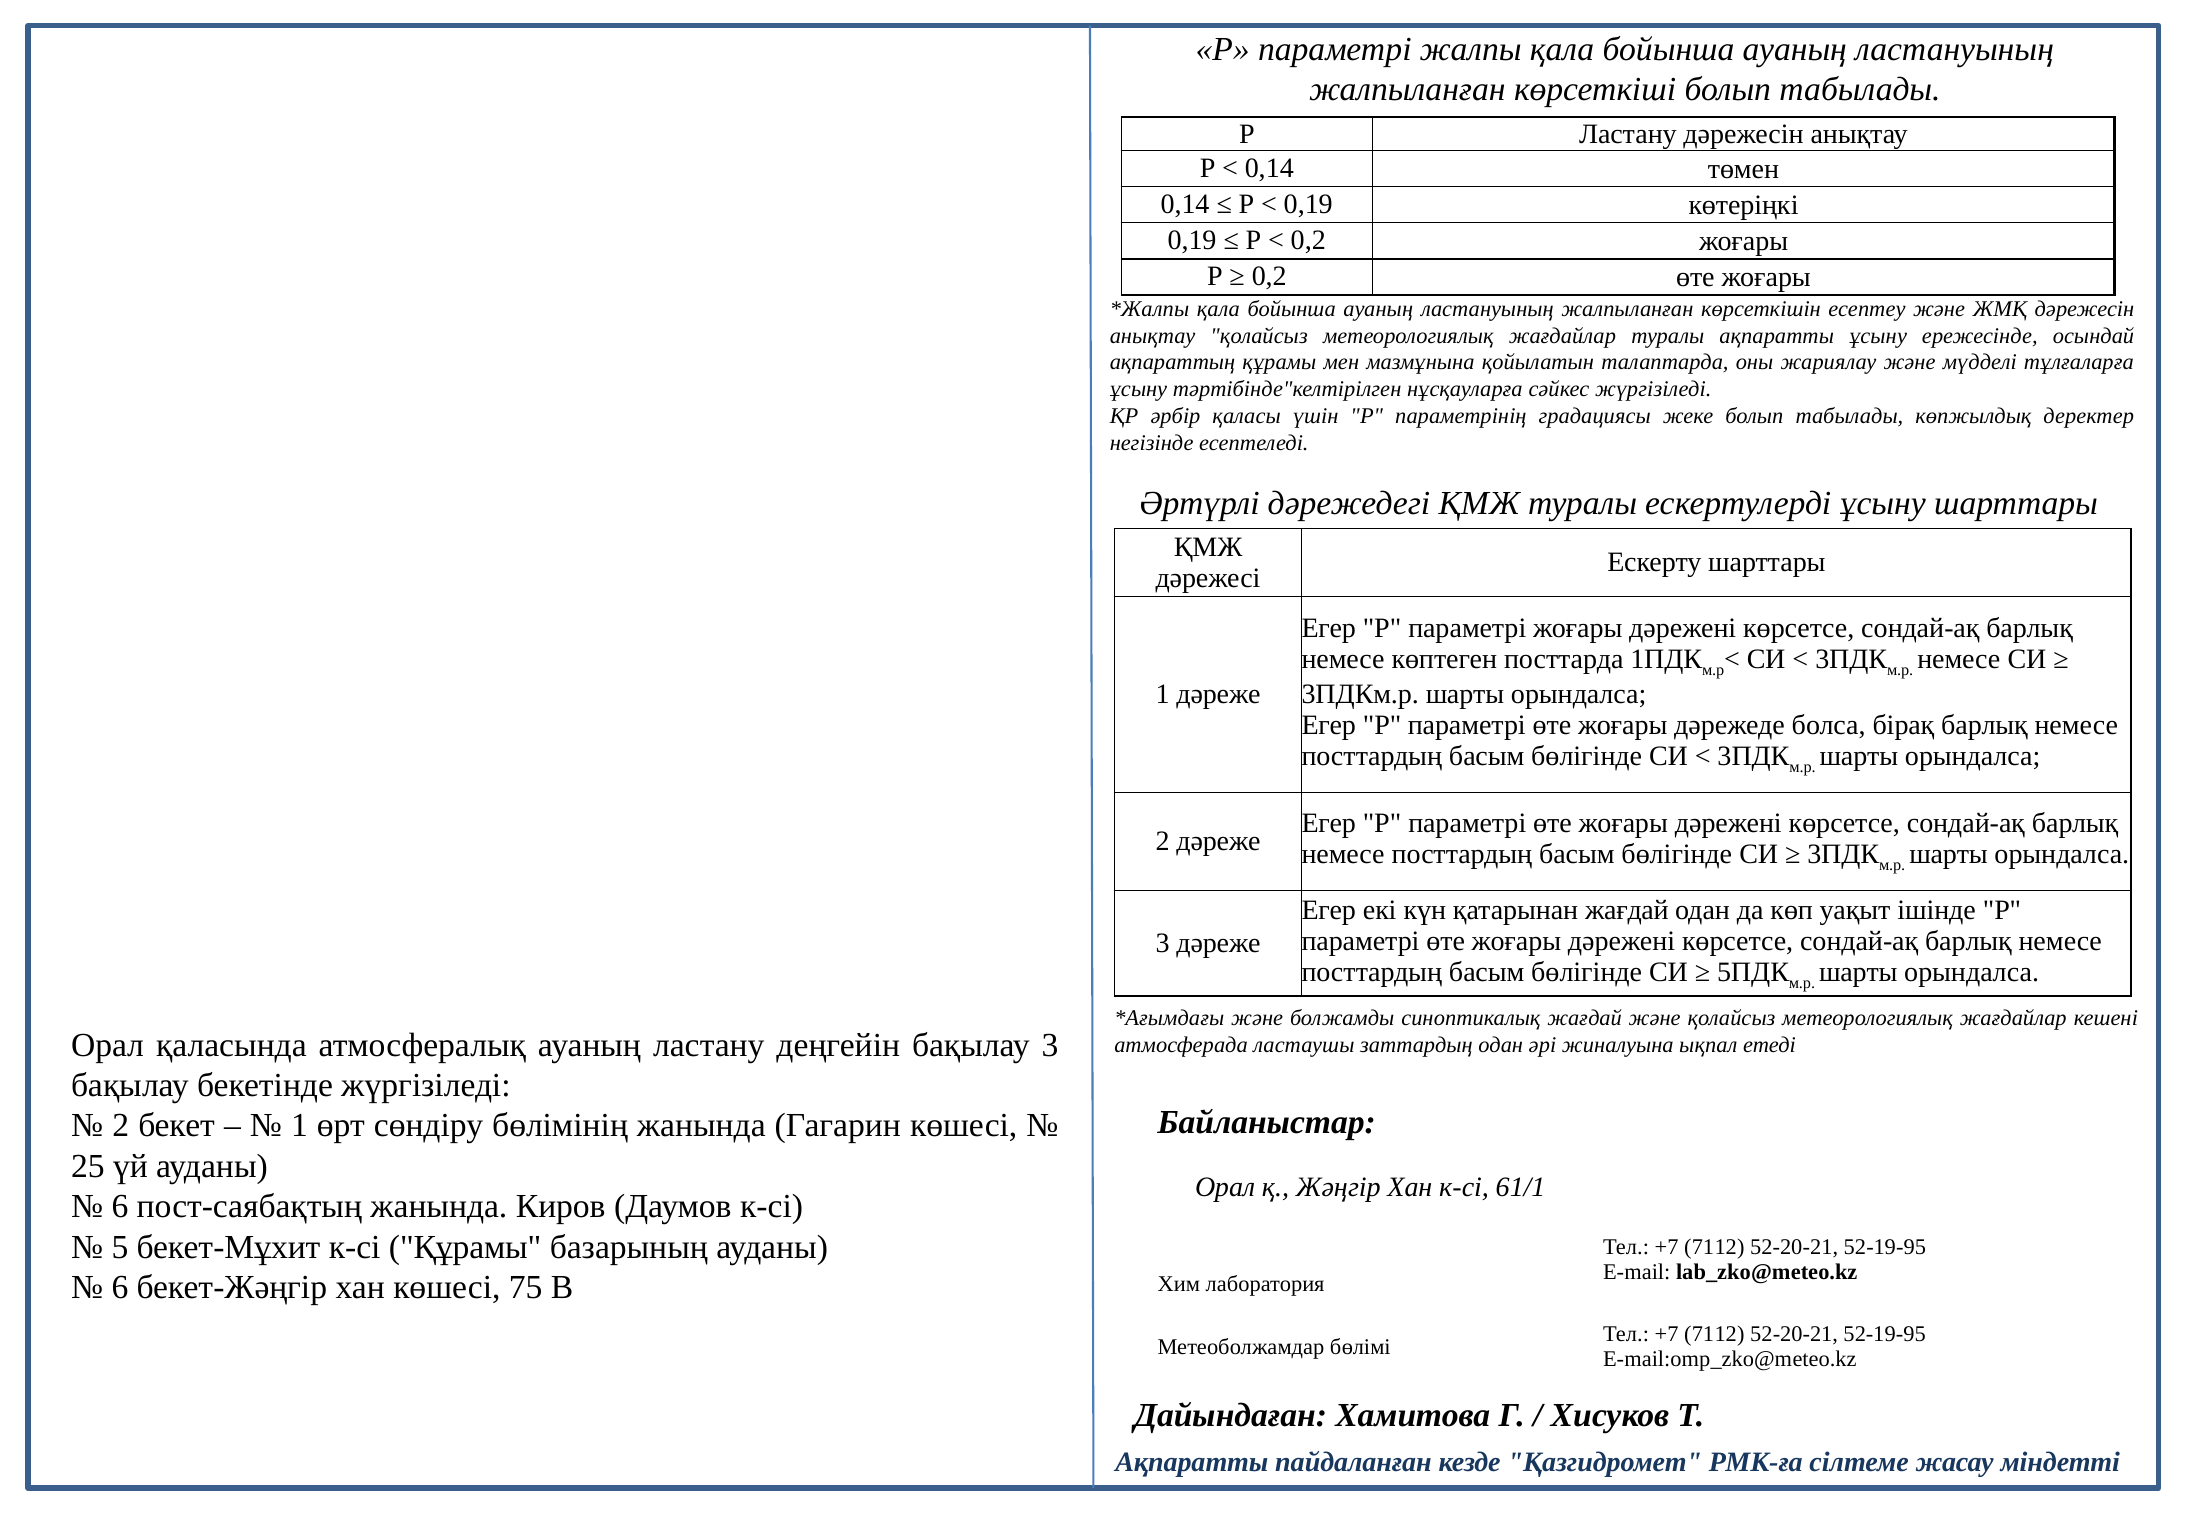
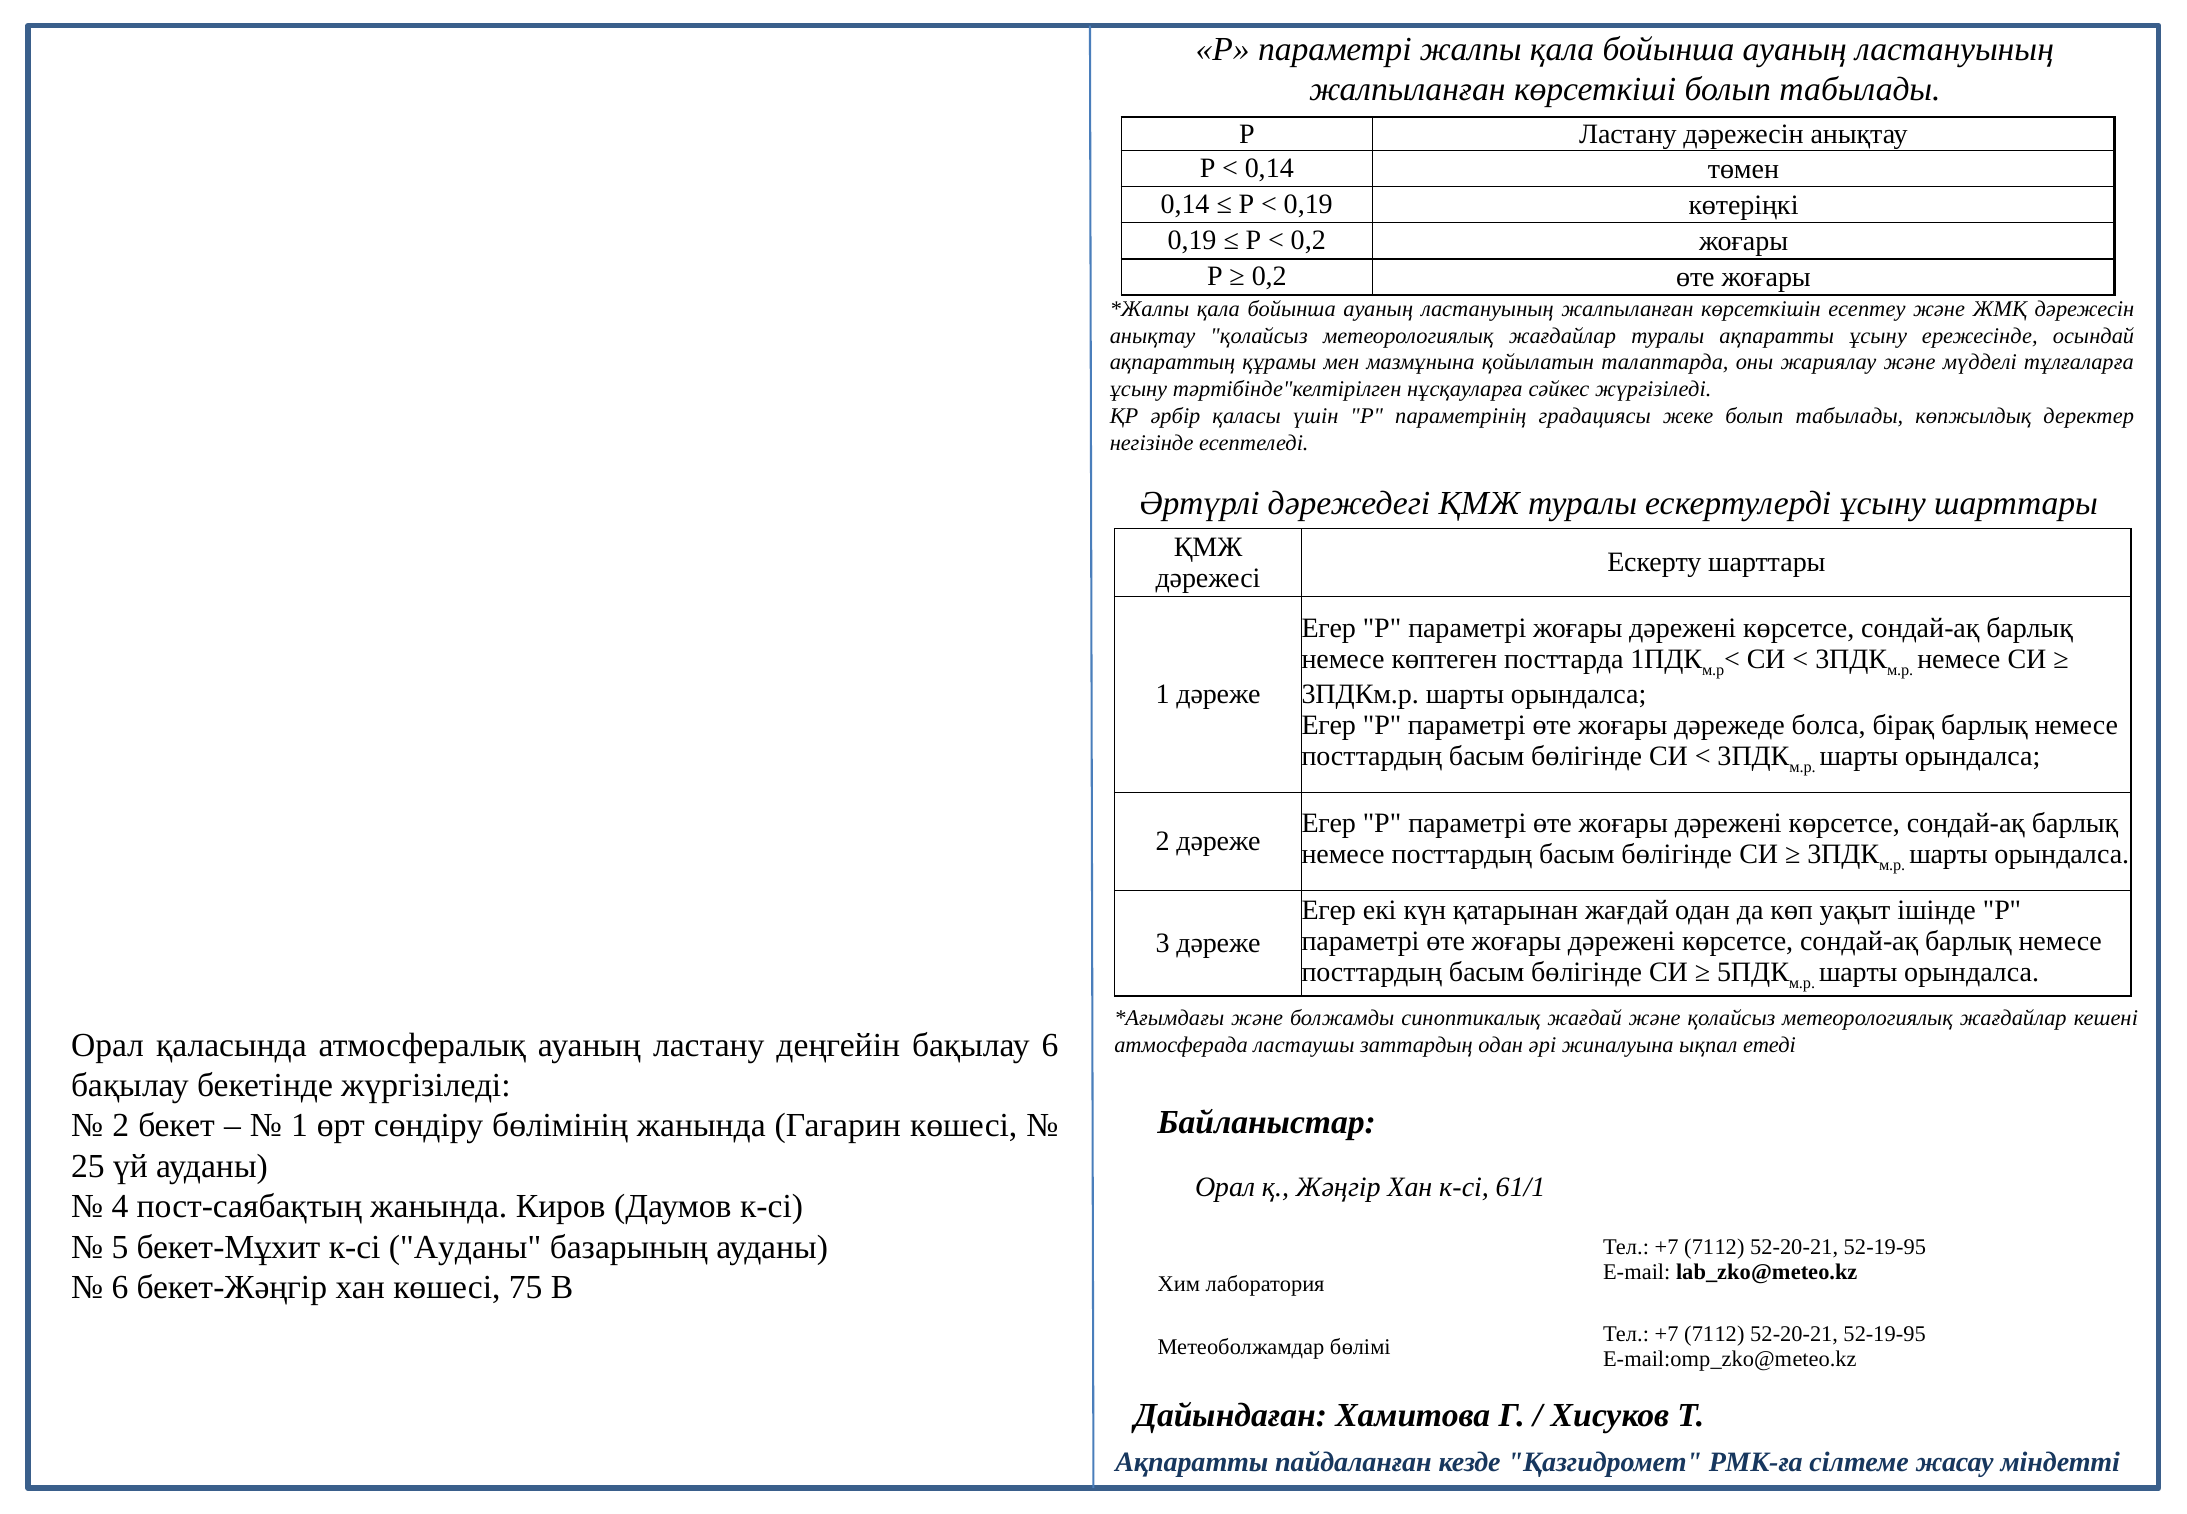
бақылау 3: 3 -> 6
6 at (120, 1207): 6 -> 4
к-сі Құрамы: Құрамы -> Ауданы
